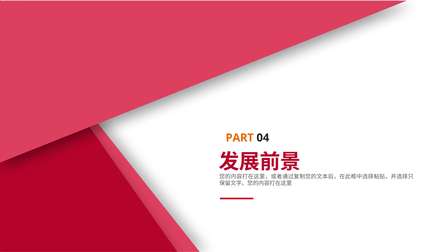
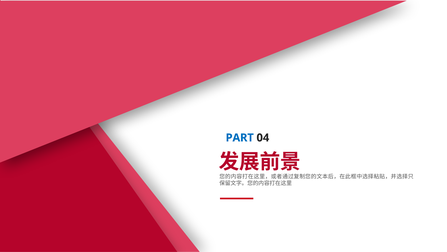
PART colour: orange -> blue
